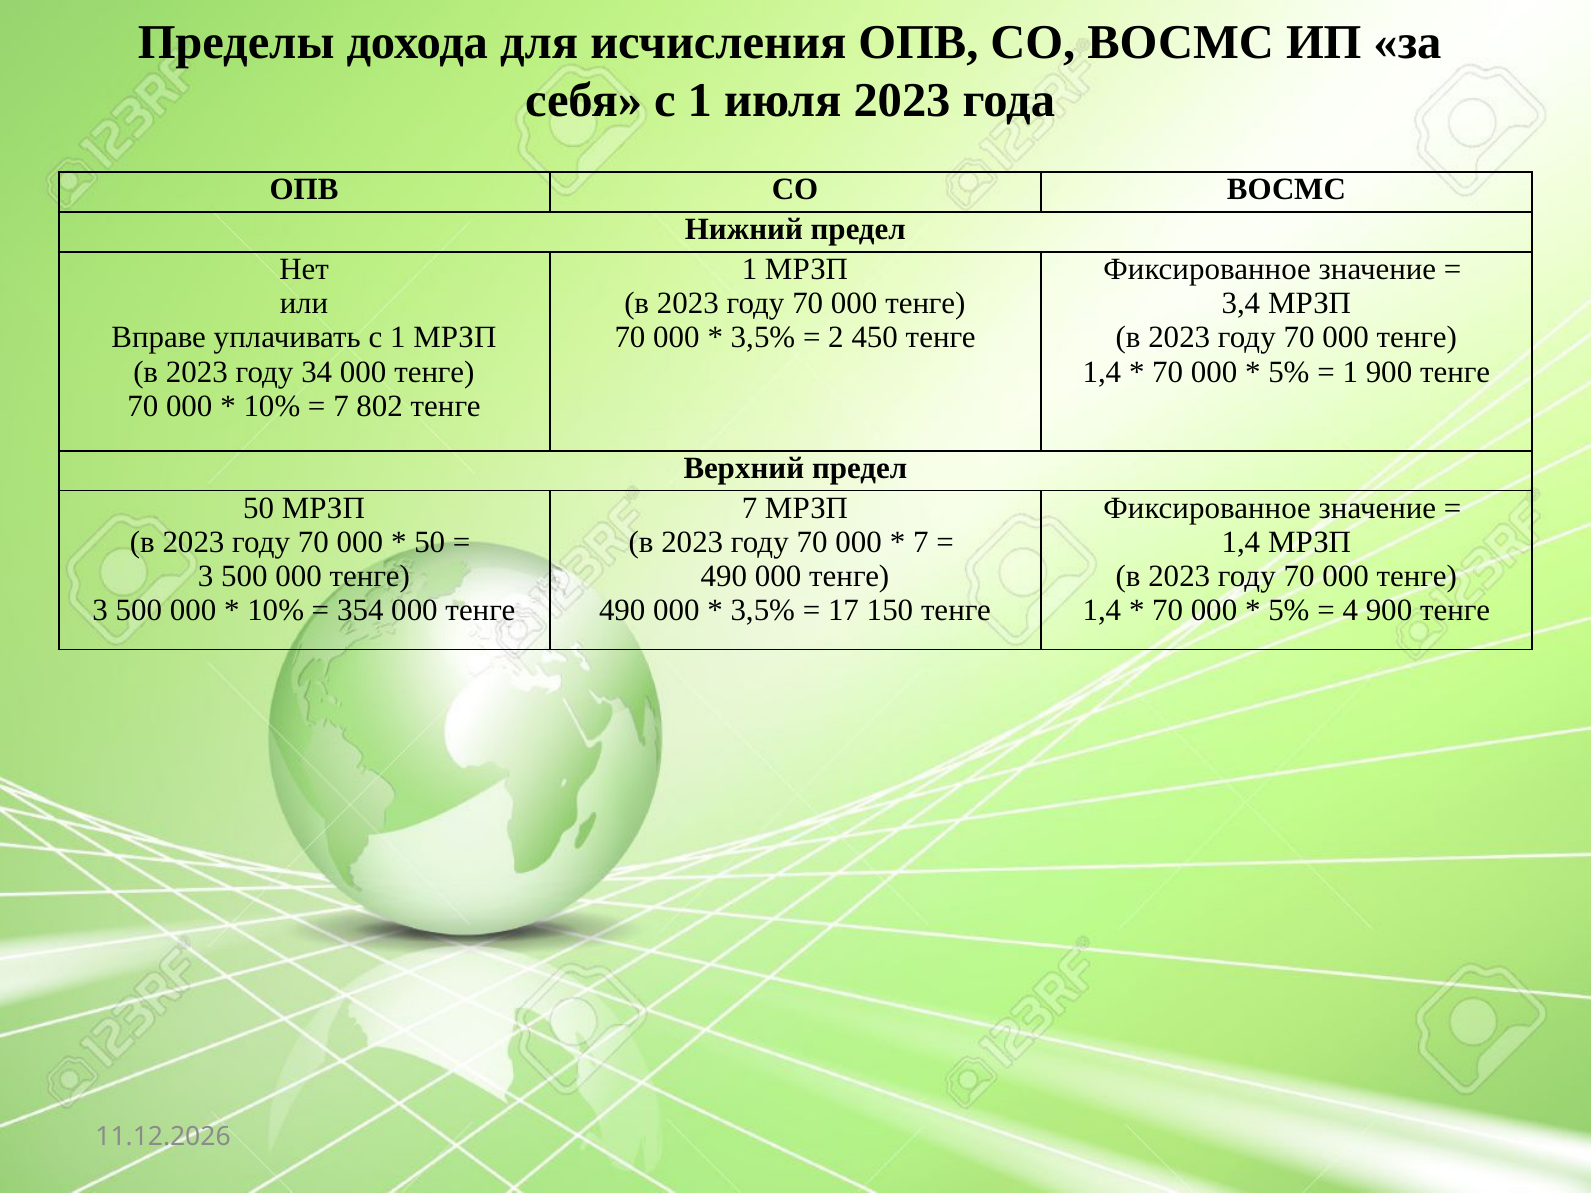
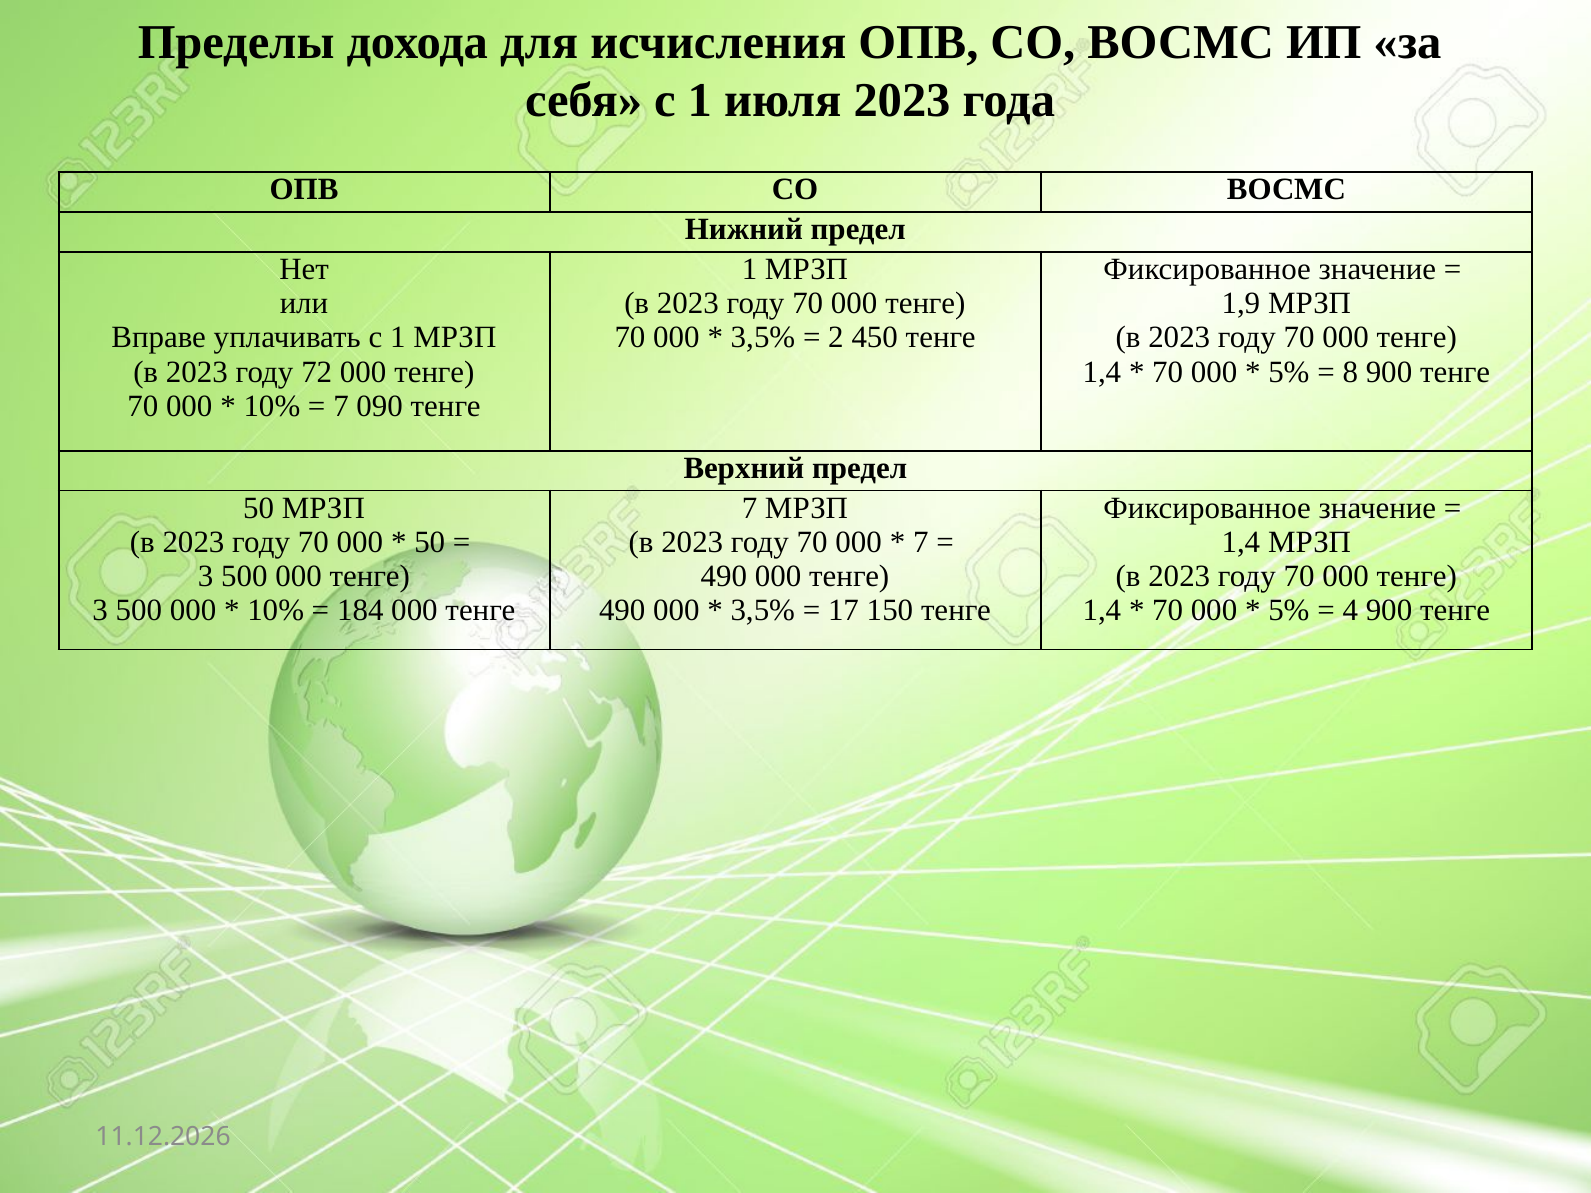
3,4: 3,4 -> 1,9
34: 34 -> 72
1 at (1350, 372): 1 -> 8
802: 802 -> 090
354: 354 -> 184
